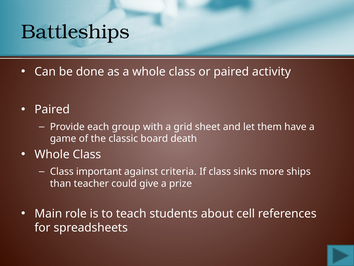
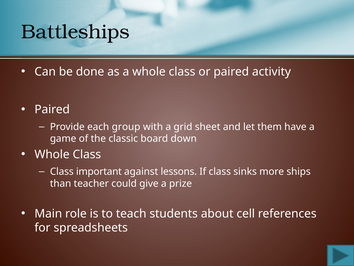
death: death -> down
criteria: criteria -> lessons
